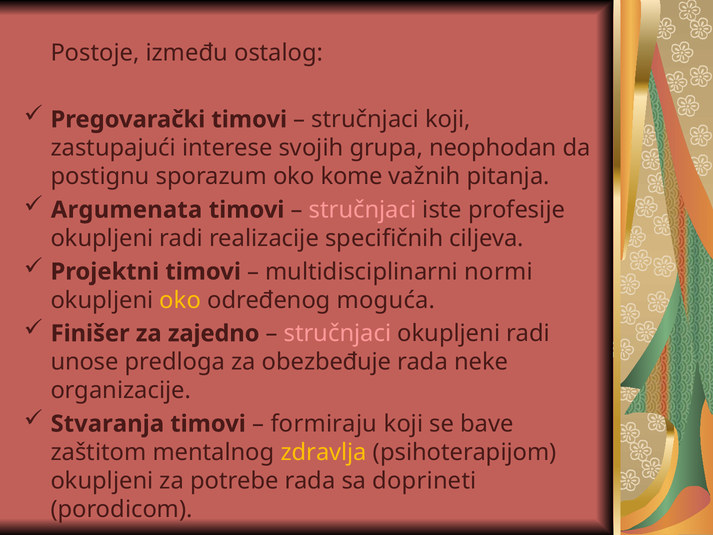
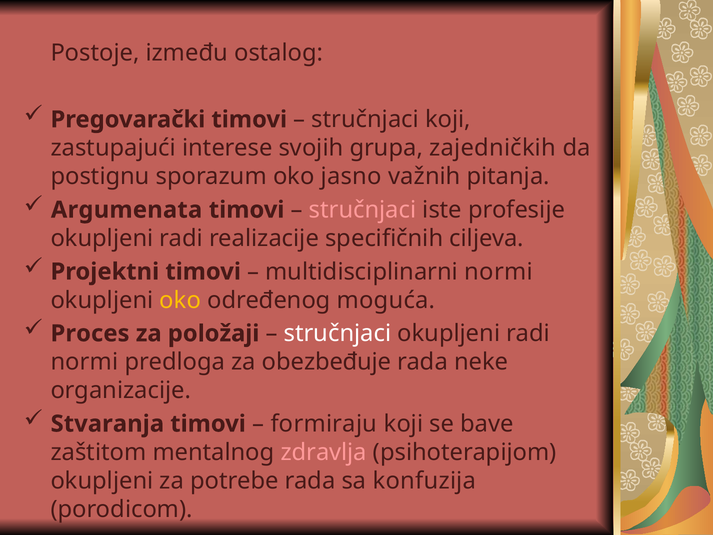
neophodan: neophodan -> zajedničkih
kome: kome -> jasno
Finišer: Finišer -> Proces
zajedno: zajedno -> položaji
stručnjaci at (337, 333) colour: pink -> white
unose at (85, 362): unose -> normi
zdravlja colour: yellow -> pink
doprineti: doprineti -> konfuzija
